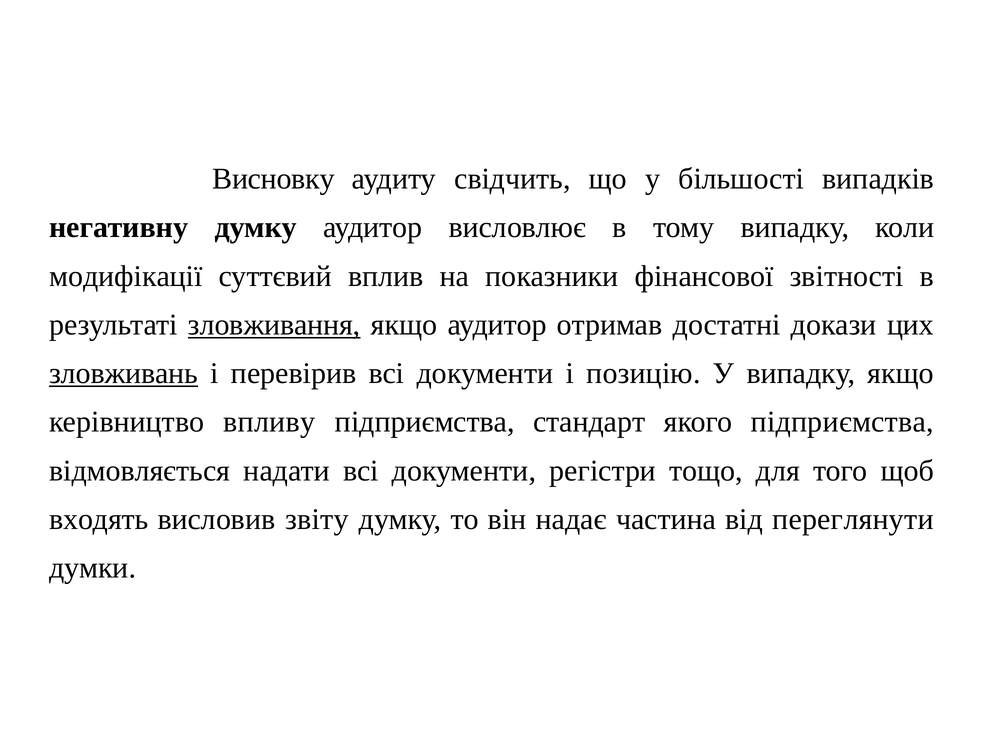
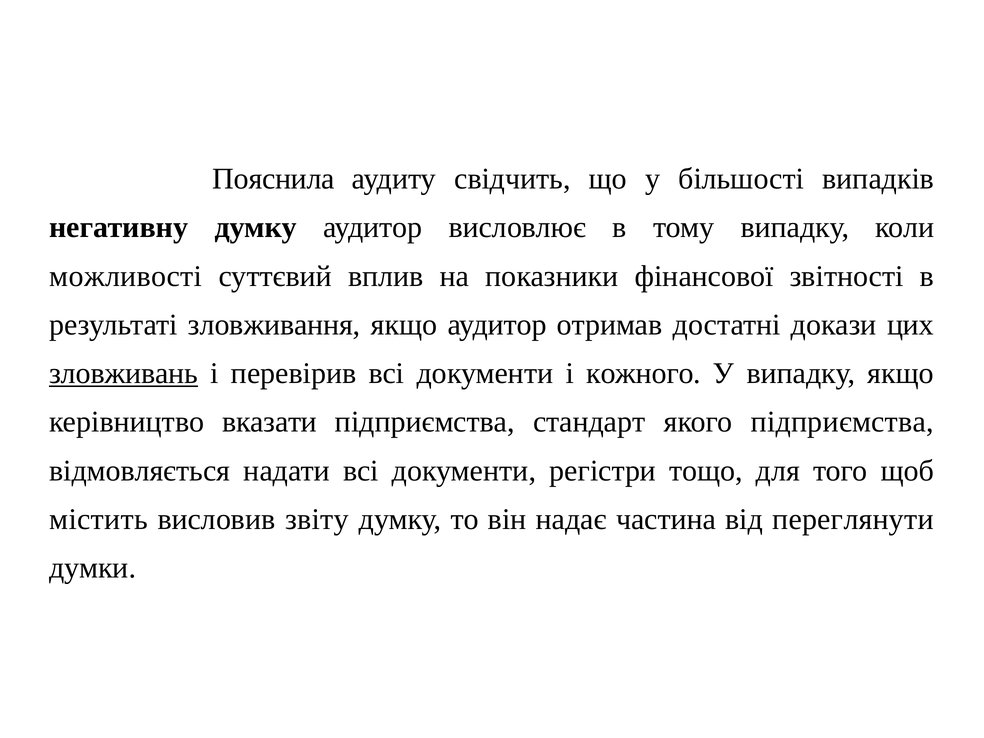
Висновку: Висновку -> Пояснила
модифікації: модифікації -> можливості
зловживання underline: present -> none
позицію: позицію -> кожного
впливу: впливу -> вказати
входять: входять -> містить
